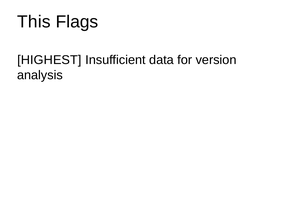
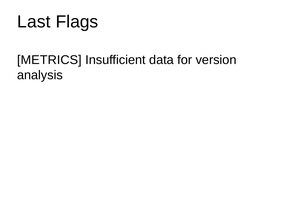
This: This -> Last
HIGHEST: HIGHEST -> METRICS
